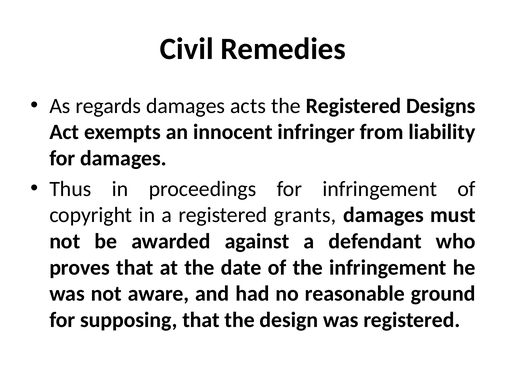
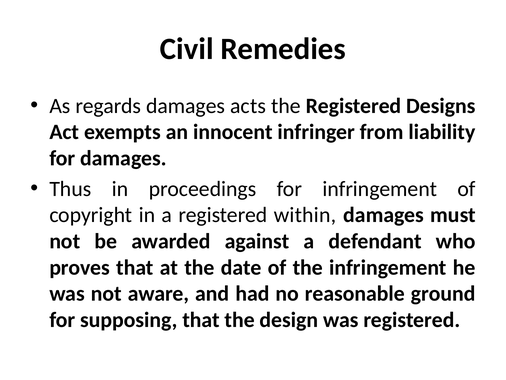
grants: grants -> within
